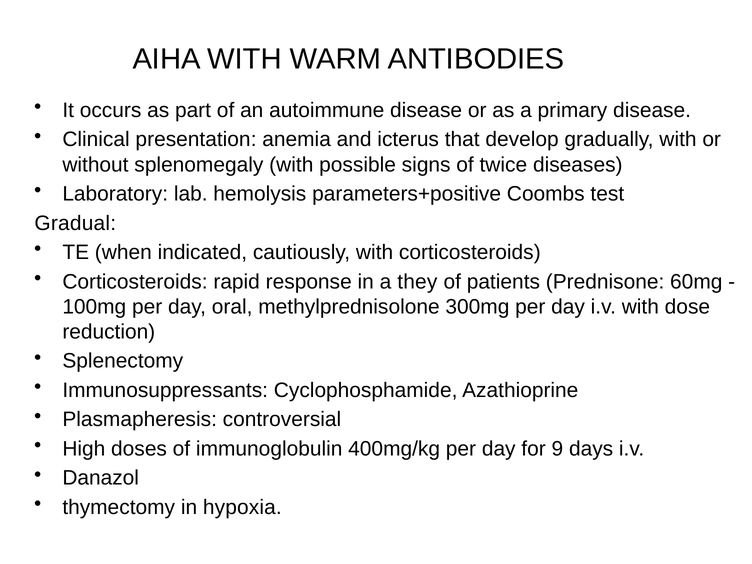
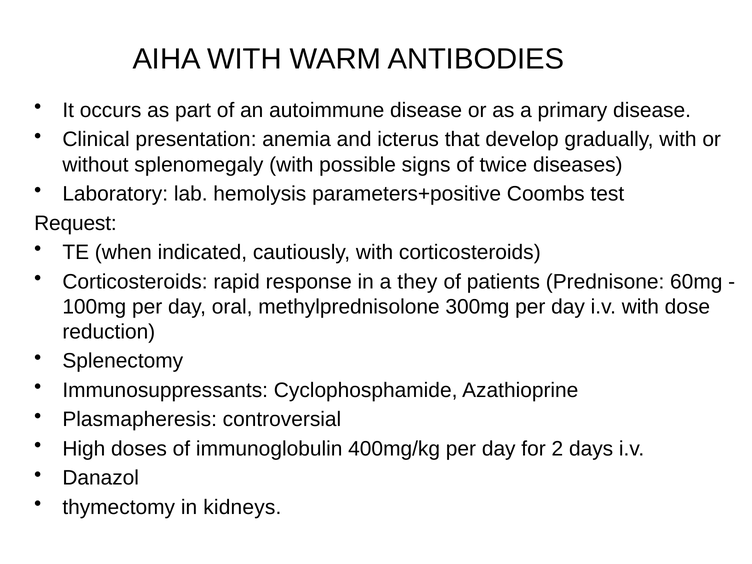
Gradual: Gradual -> Request
9: 9 -> 2
hypoxia: hypoxia -> kidneys
